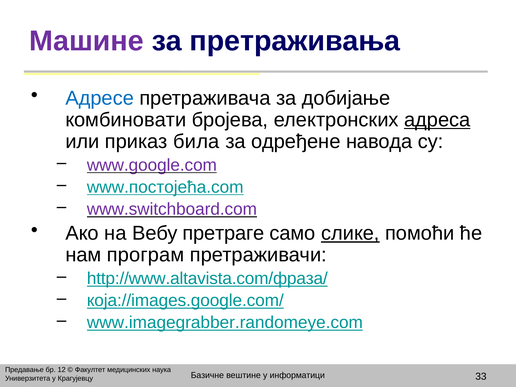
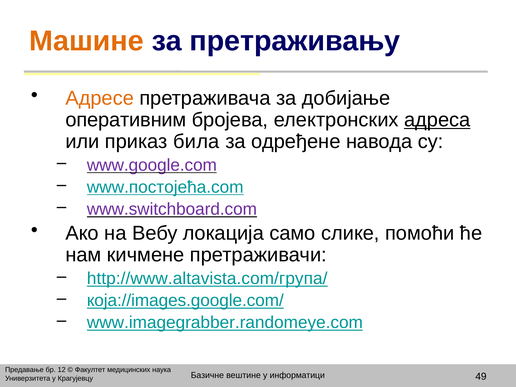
Машине colour: purple -> orange
претраживања: претраживања -> претраживању
Адресе colour: blue -> orange
комбиновати: комбиновати -> оперативним
претраге: претраге -> локација
слике underline: present -> none
програм: програм -> кичмене
http://www.altavista.com/фраза/: http://www.altavista.com/фраза/ -> http://www.altavista.com/група/
33: 33 -> 49
